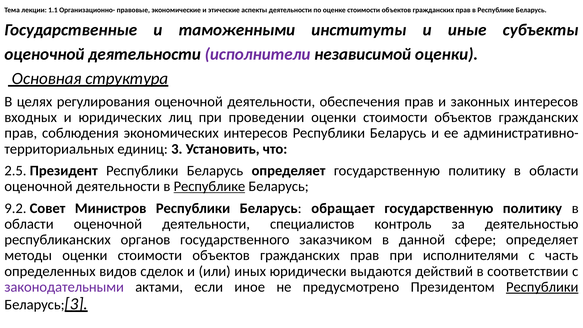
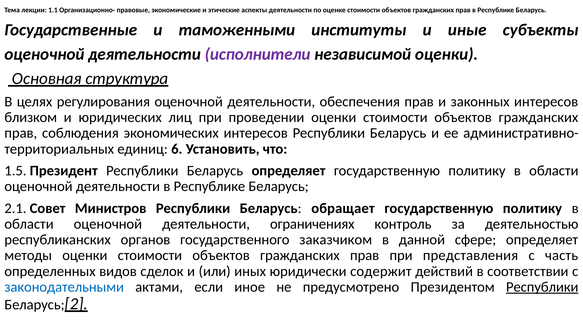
входных: входных -> близком
единиц 3: 3 -> 6
2.5: 2.5 -> 1.5
Республике at (209, 186) underline: present -> none
9.2: 9.2 -> 2.1
специалистов: специалистов -> ограничениях
исполнителями: исполнителями -> представления
выдаются: выдаются -> содержит
законодательными colour: purple -> blue
Беларусь 3: 3 -> 2
